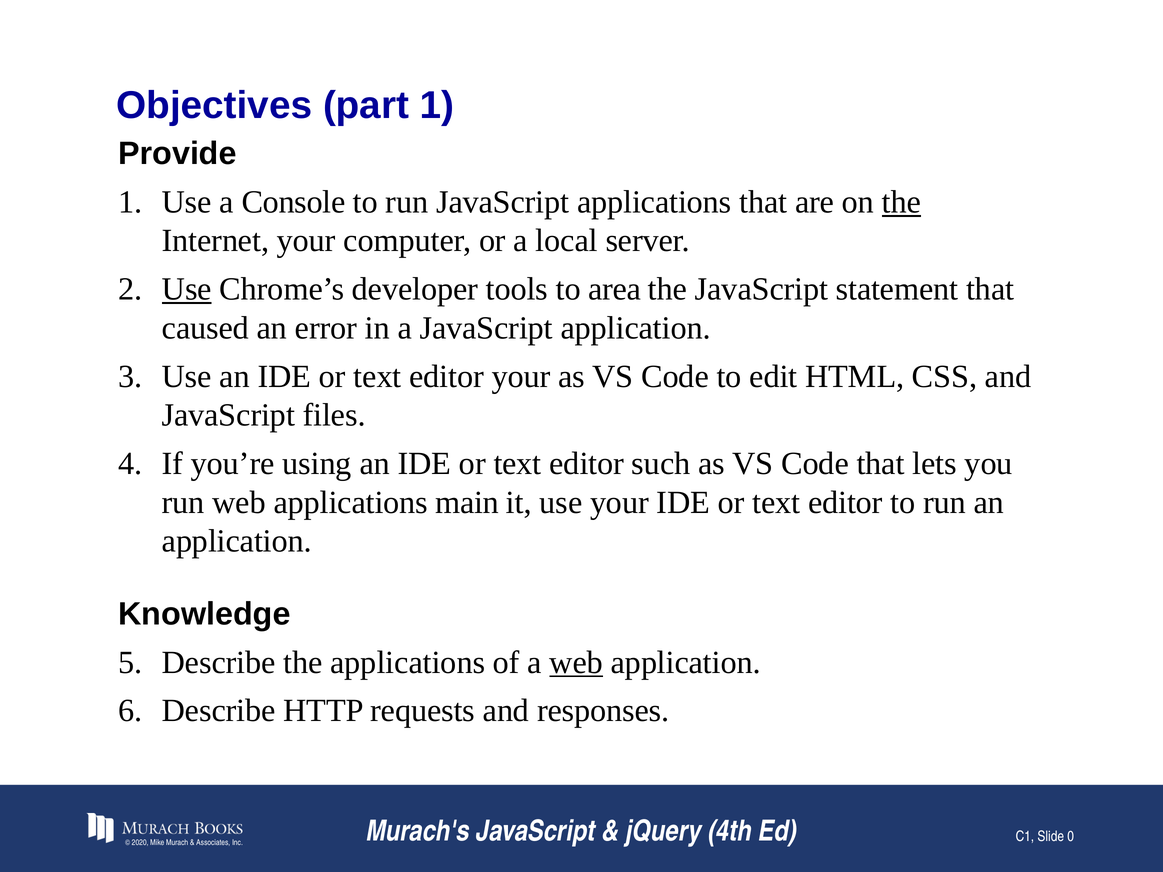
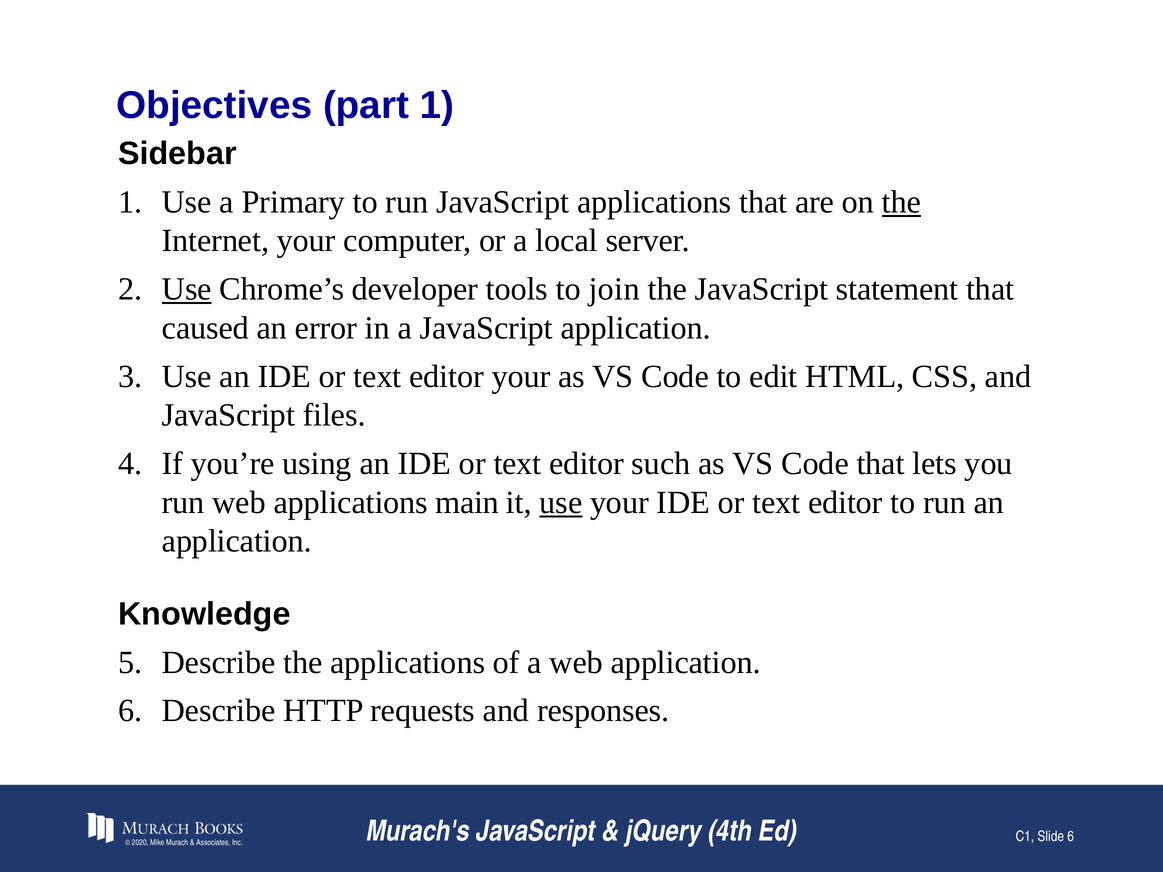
Provide: Provide -> Sidebar
Console: Console -> Primary
area: area -> join
use at (561, 503) underline: none -> present
web at (576, 663) underline: present -> none
Slide 0: 0 -> 6
